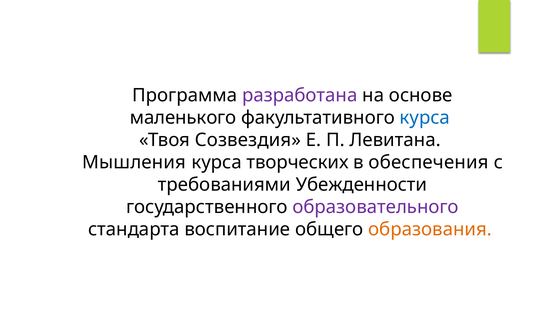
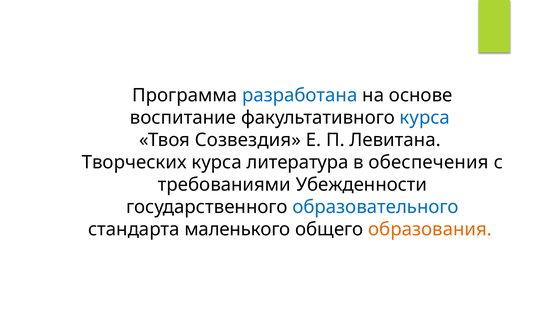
разработана colour: purple -> blue
маленького: маленького -> воспитание
Мышления: Мышления -> Творческих
творческих: творческих -> литература
образовательного colour: purple -> blue
воспитание: воспитание -> маленького
